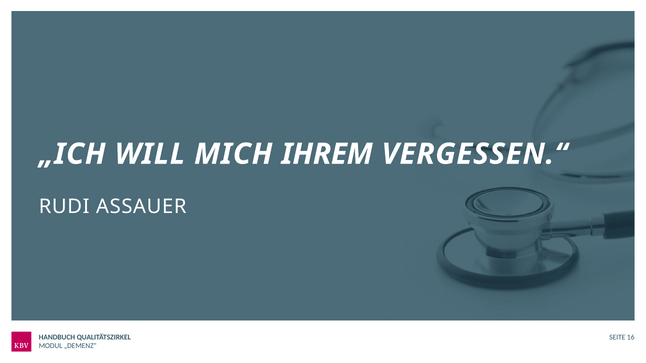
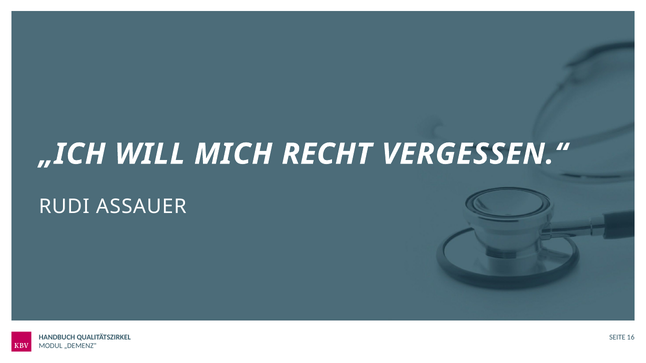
IHREM: IHREM -> RECHT
